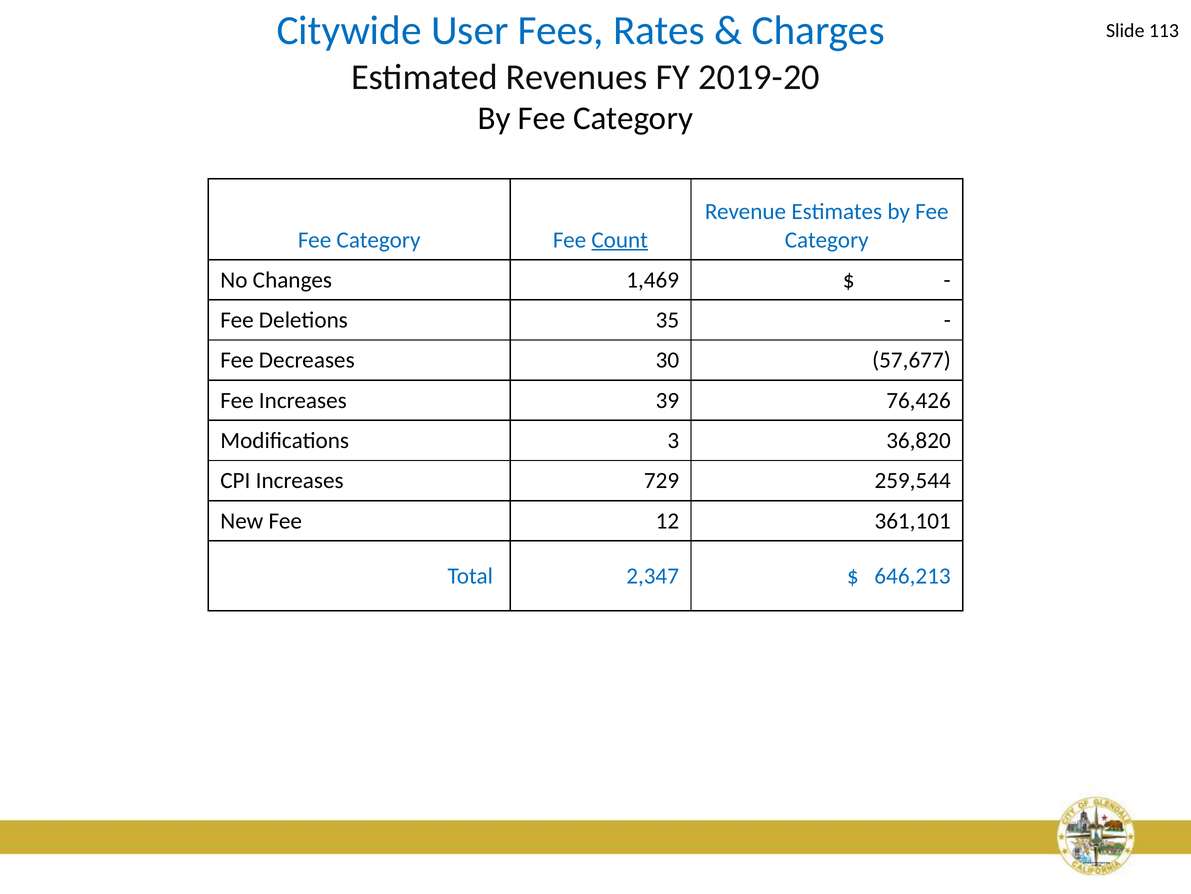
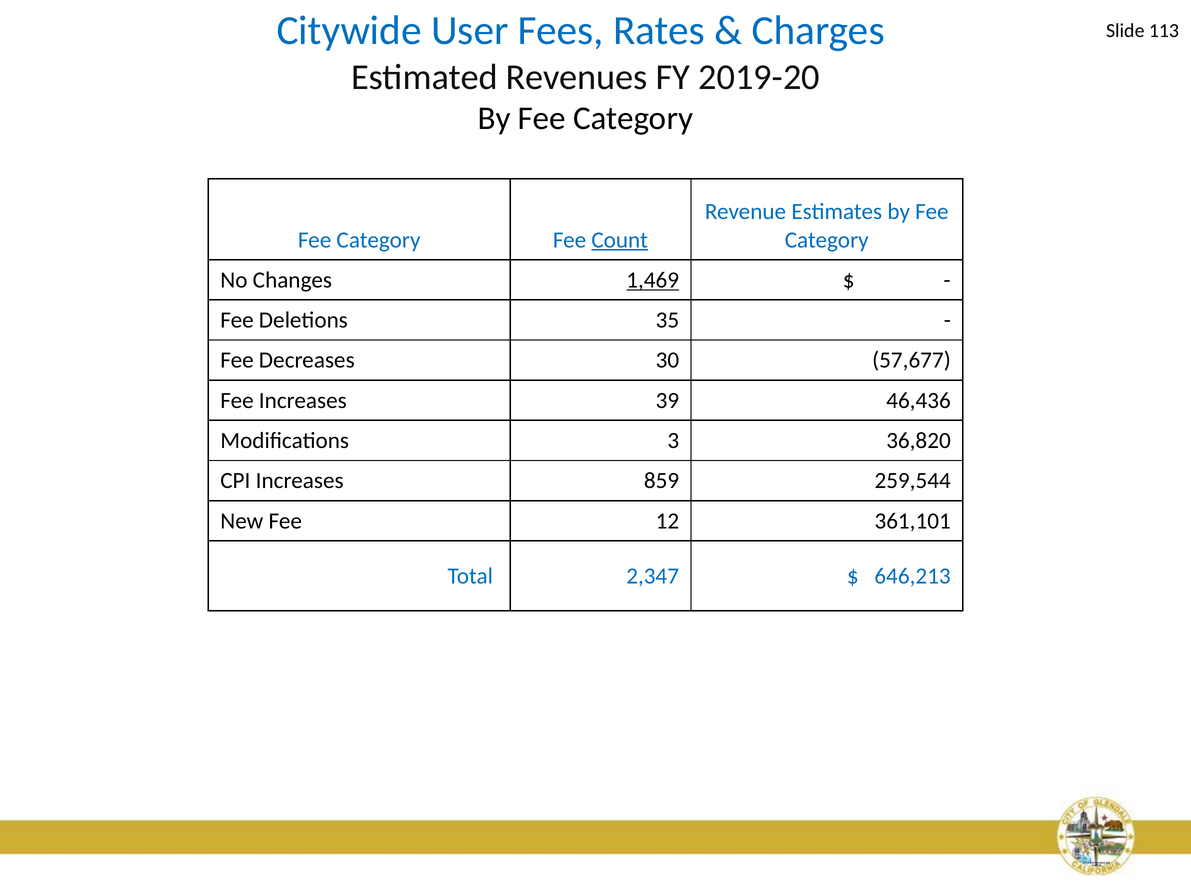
1,469 underline: none -> present
76,426: 76,426 -> 46,436
729: 729 -> 859
